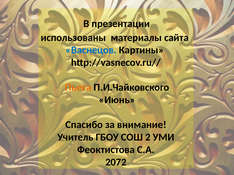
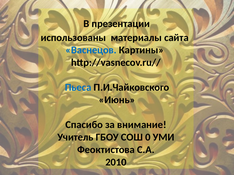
Пьеса colour: orange -> blue
2: 2 -> 0
2072: 2072 -> 2010
